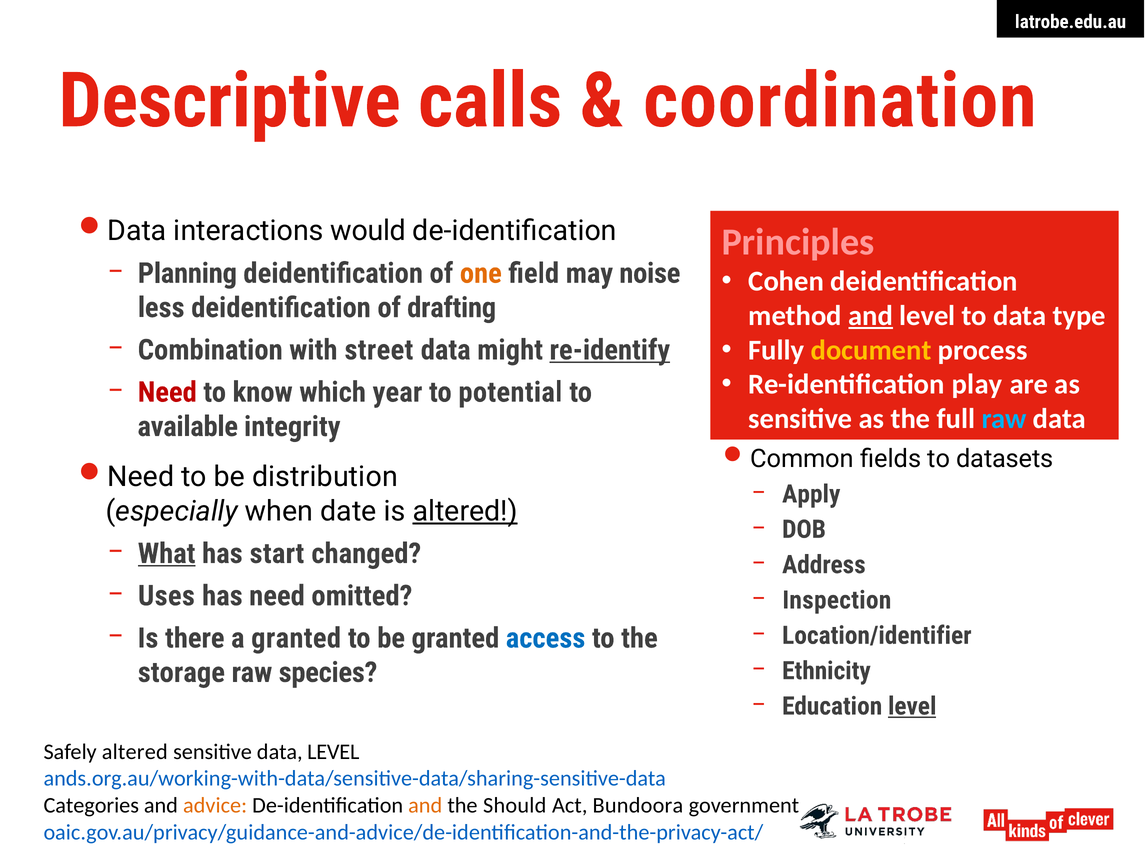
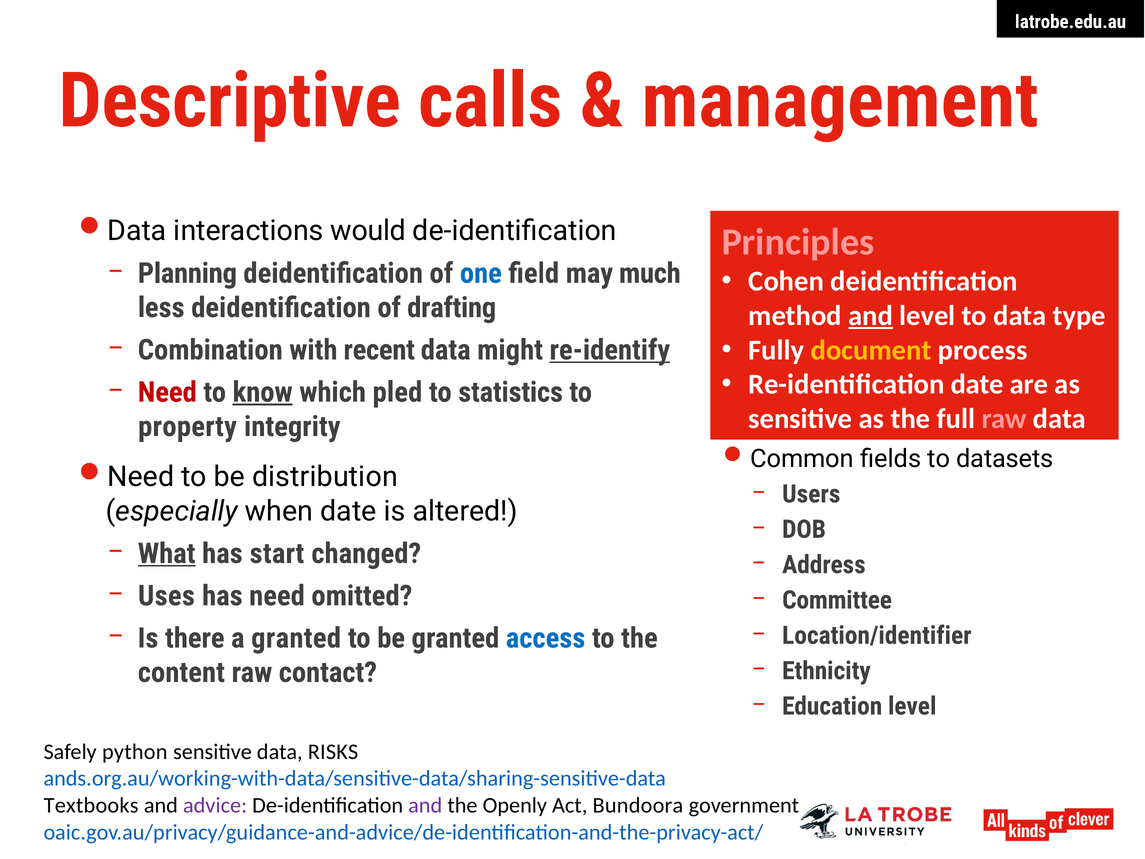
coordination: coordination -> management
one colour: orange -> blue
noise: noise -> much
street: street -> recent
Re-identification play: play -> date
know underline: none -> present
year: year -> pled
potential: potential -> statistics
raw at (1004, 419) colour: light blue -> pink
available: available -> property
Apply: Apply -> Users
altered at (465, 511) underline: present -> none
Inspection: Inspection -> Committee
storage: storage -> content
species: species -> contact
level at (912, 706) underline: present -> none
Safely altered: altered -> python
data LEVEL: LEVEL -> RISKS
Categories: Categories -> Textbooks
advice colour: orange -> purple
and at (425, 805) colour: orange -> purple
Should: Should -> Openly
